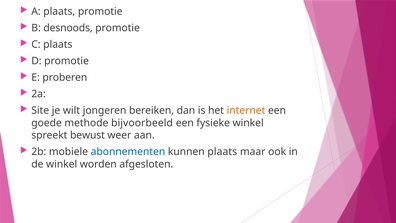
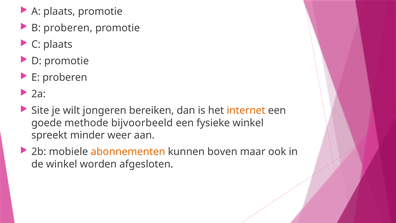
B desnoods: desnoods -> proberen
bewust: bewust -> minder
abonnementen colour: blue -> orange
kunnen plaats: plaats -> boven
